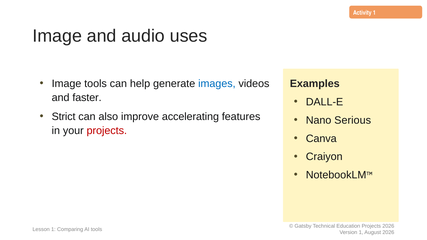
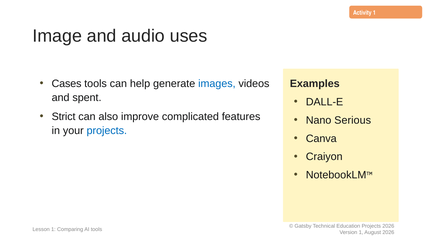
Image at (66, 84): Image -> Cases
faster: faster -> spent
accelerating: accelerating -> complicated
projects at (107, 131) colour: red -> blue
